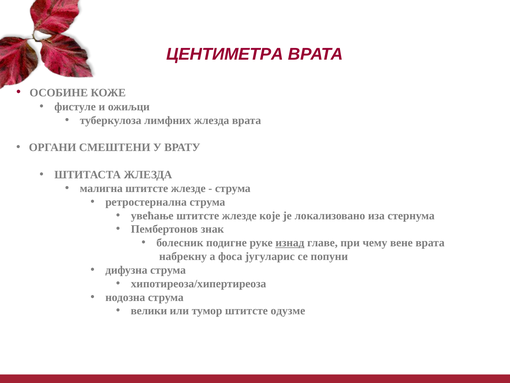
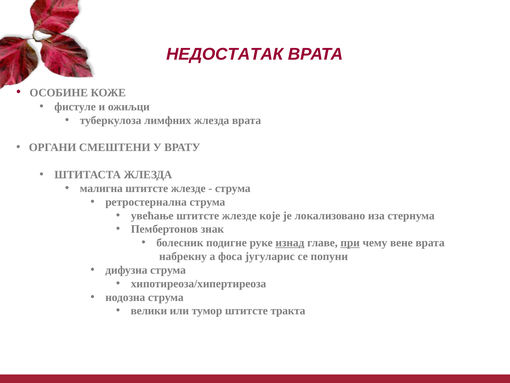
ЦЕНТИМЕТРА: ЦЕНТИМЕТРА -> НЕДОСТАТАК
при underline: none -> present
одузме: одузме -> тракта
